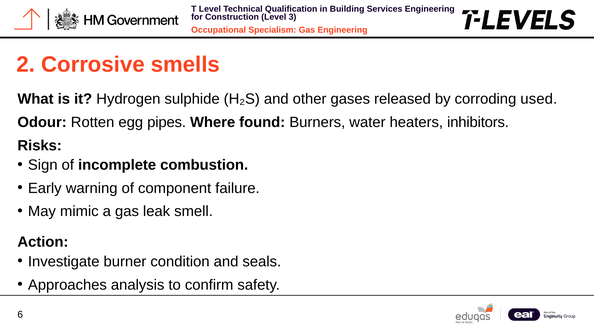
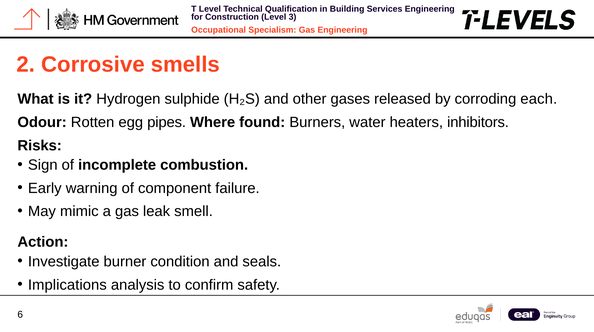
used: used -> each
Approaches: Approaches -> Implications
